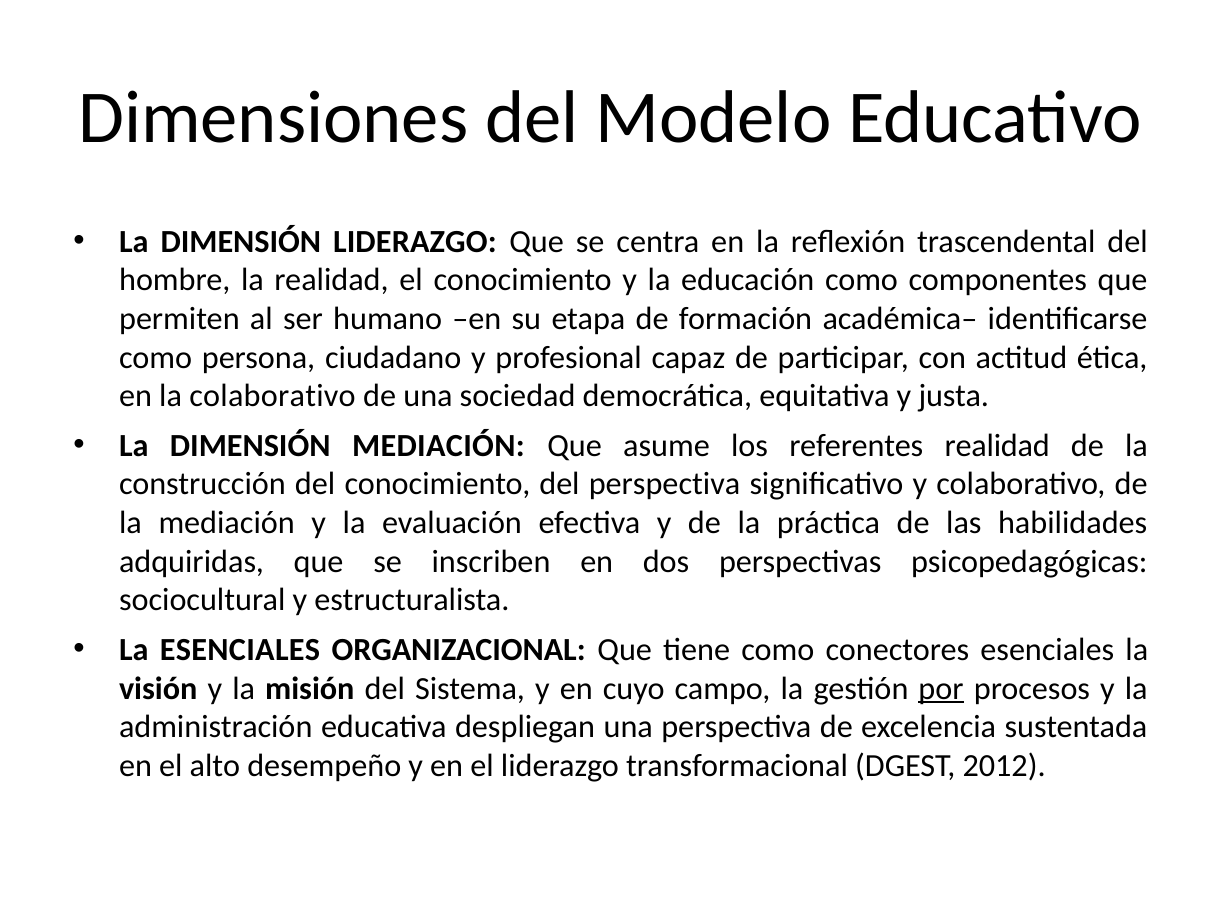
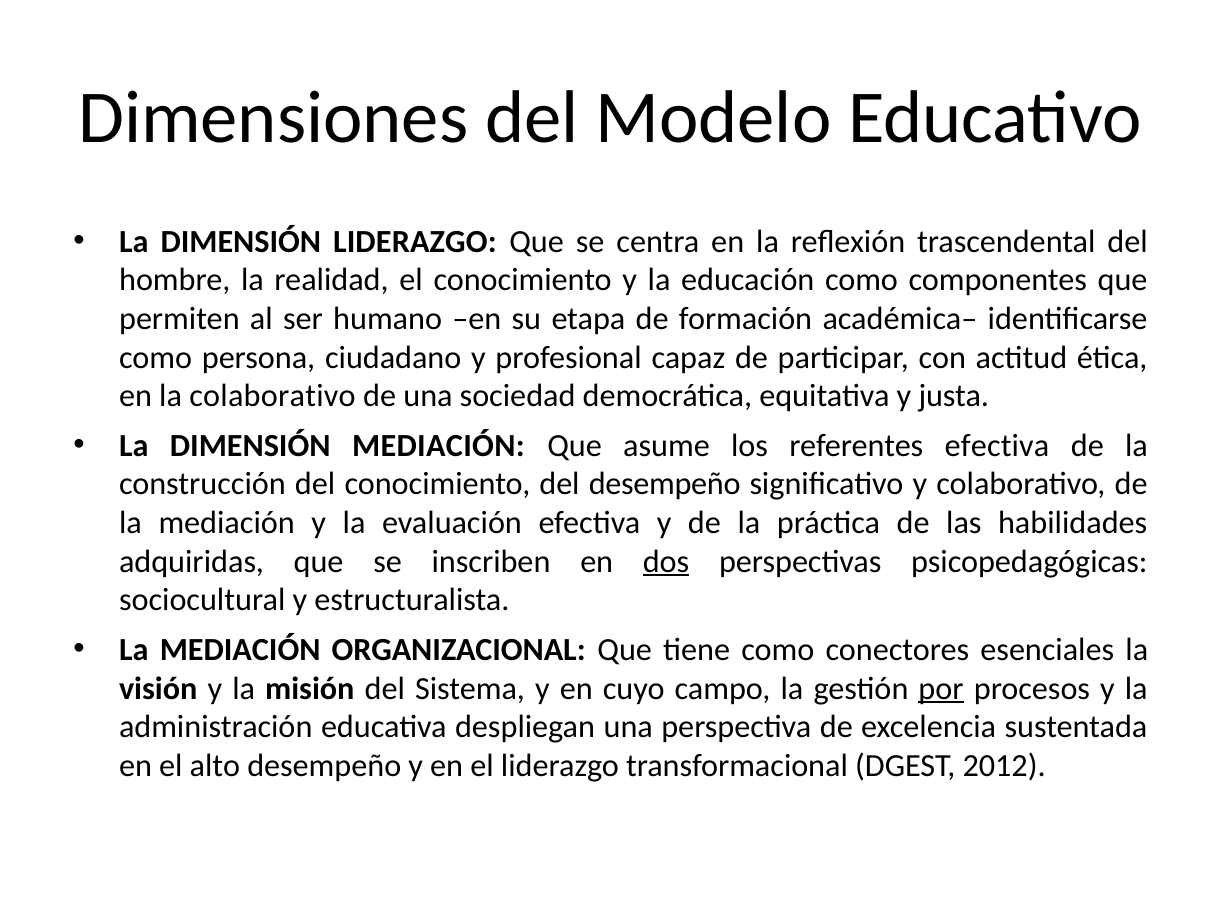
referentes realidad: realidad -> efectiva
del perspectiva: perspectiva -> desempeño
dos underline: none -> present
ESENCIALES at (240, 650): ESENCIALES -> MEDIACIÓN
